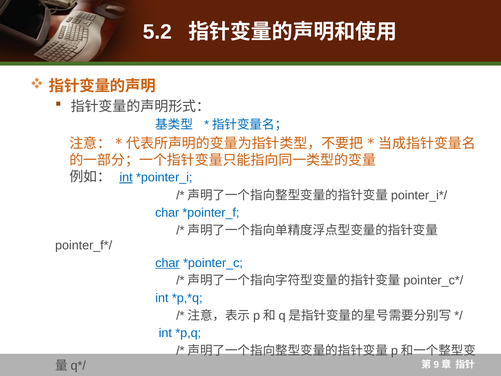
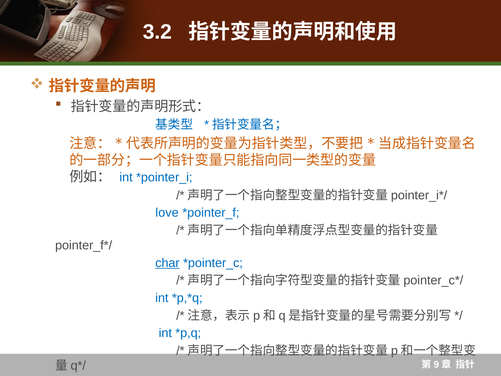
5.2: 5.2 -> 3.2
int at (126, 177) underline: present -> none
char at (167, 213): char -> love
